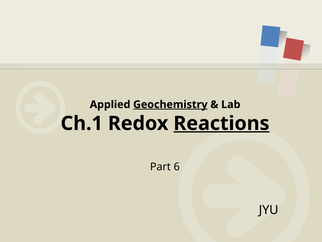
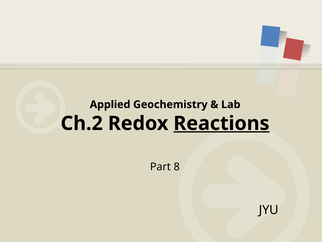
Geochemistry underline: present -> none
Ch.1: Ch.1 -> Ch.2
6: 6 -> 8
